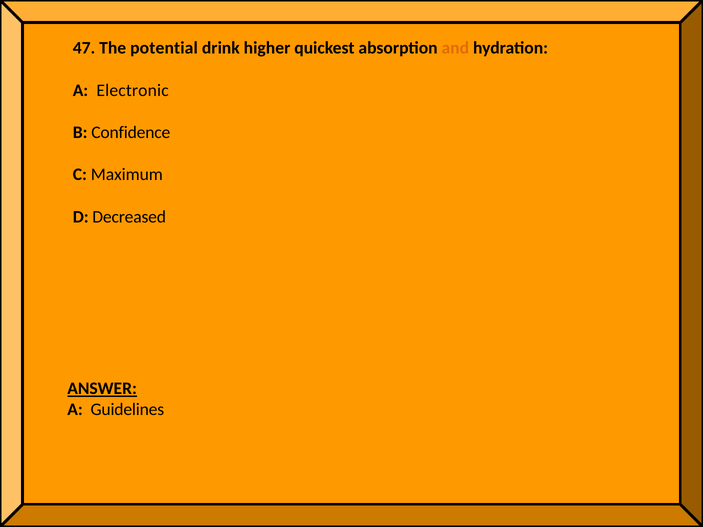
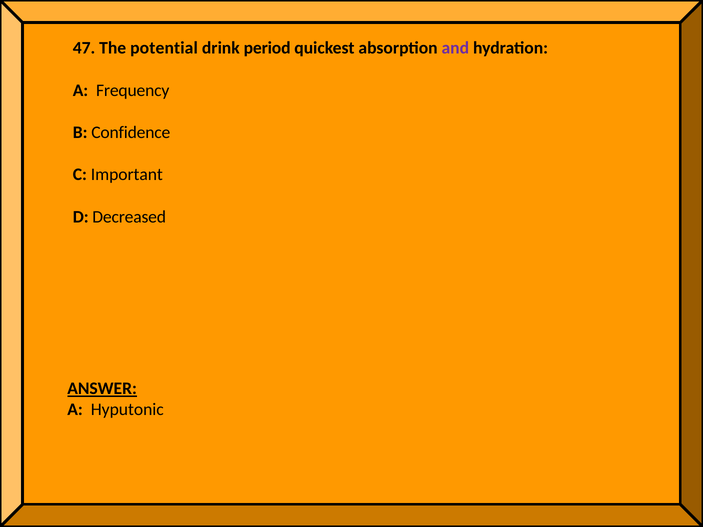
higher: higher -> period
and colour: orange -> purple
Electronic: Electronic -> Frequency
Maximum: Maximum -> Important
Guidelines: Guidelines -> Hyputonic
